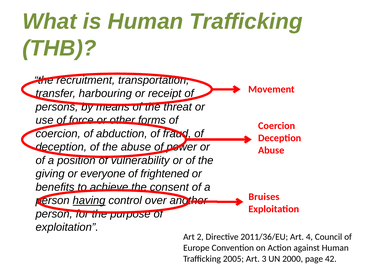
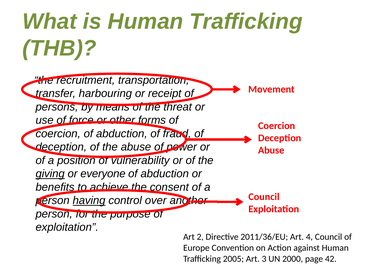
giving underline: none -> present
frightened at (165, 174): frightened -> abduction
Bruises at (264, 197): Bruises -> Council
